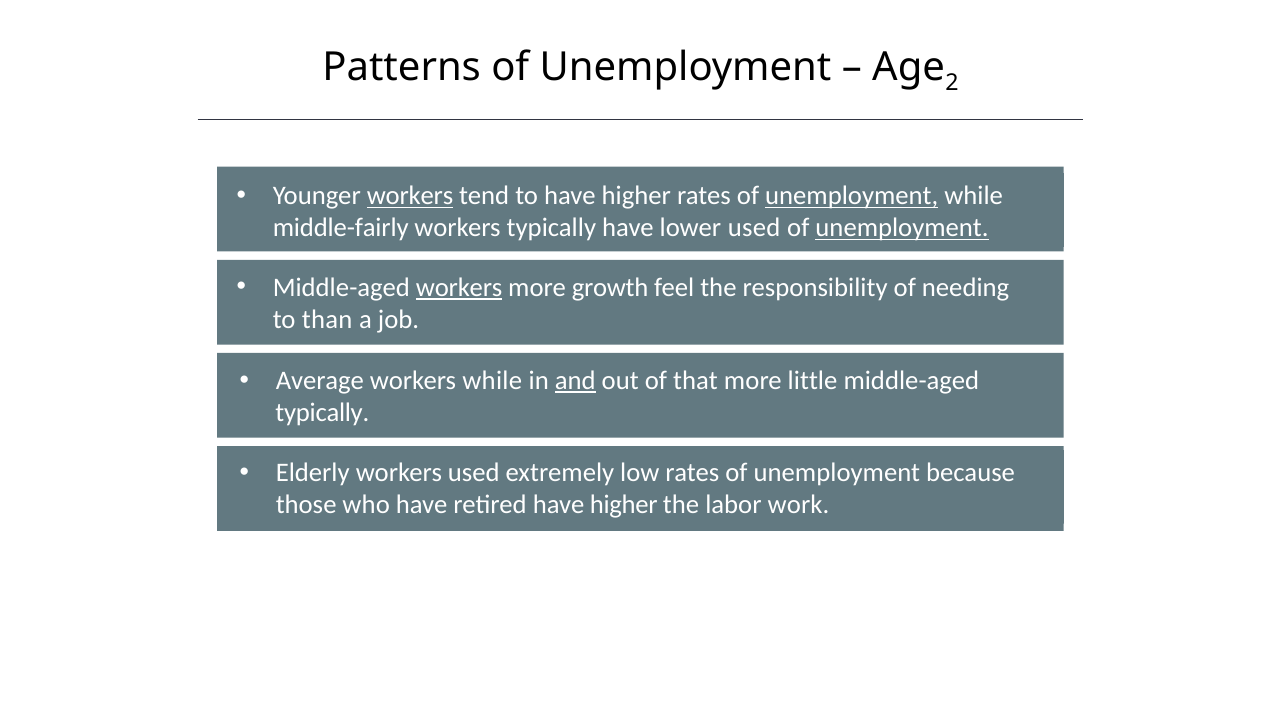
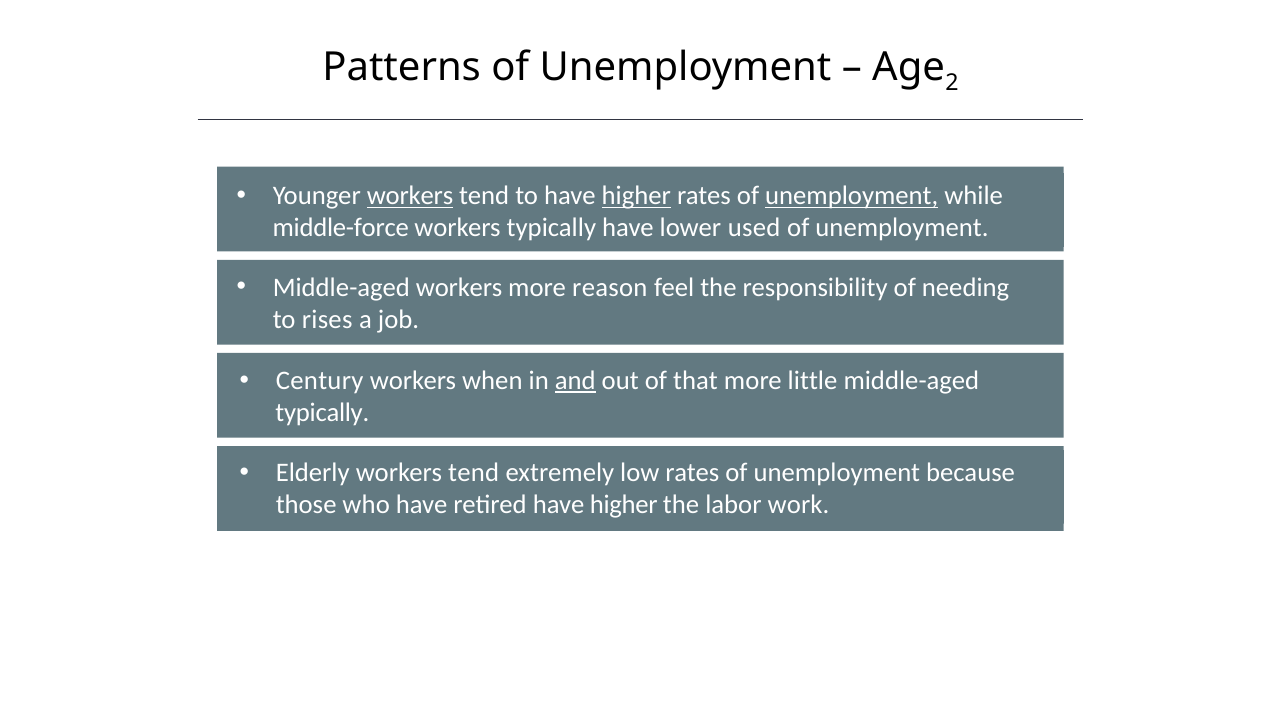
higher at (636, 196) underline: none -> present
middle-fairly: middle-fairly -> middle-force
unemployment at (902, 228) underline: present -> none
workers at (459, 287) underline: present -> none
growth: growth -> reason
than: than -> rises
Average: Average -> Century
workers while: while -> when
Elderly workers used: used -> tend
